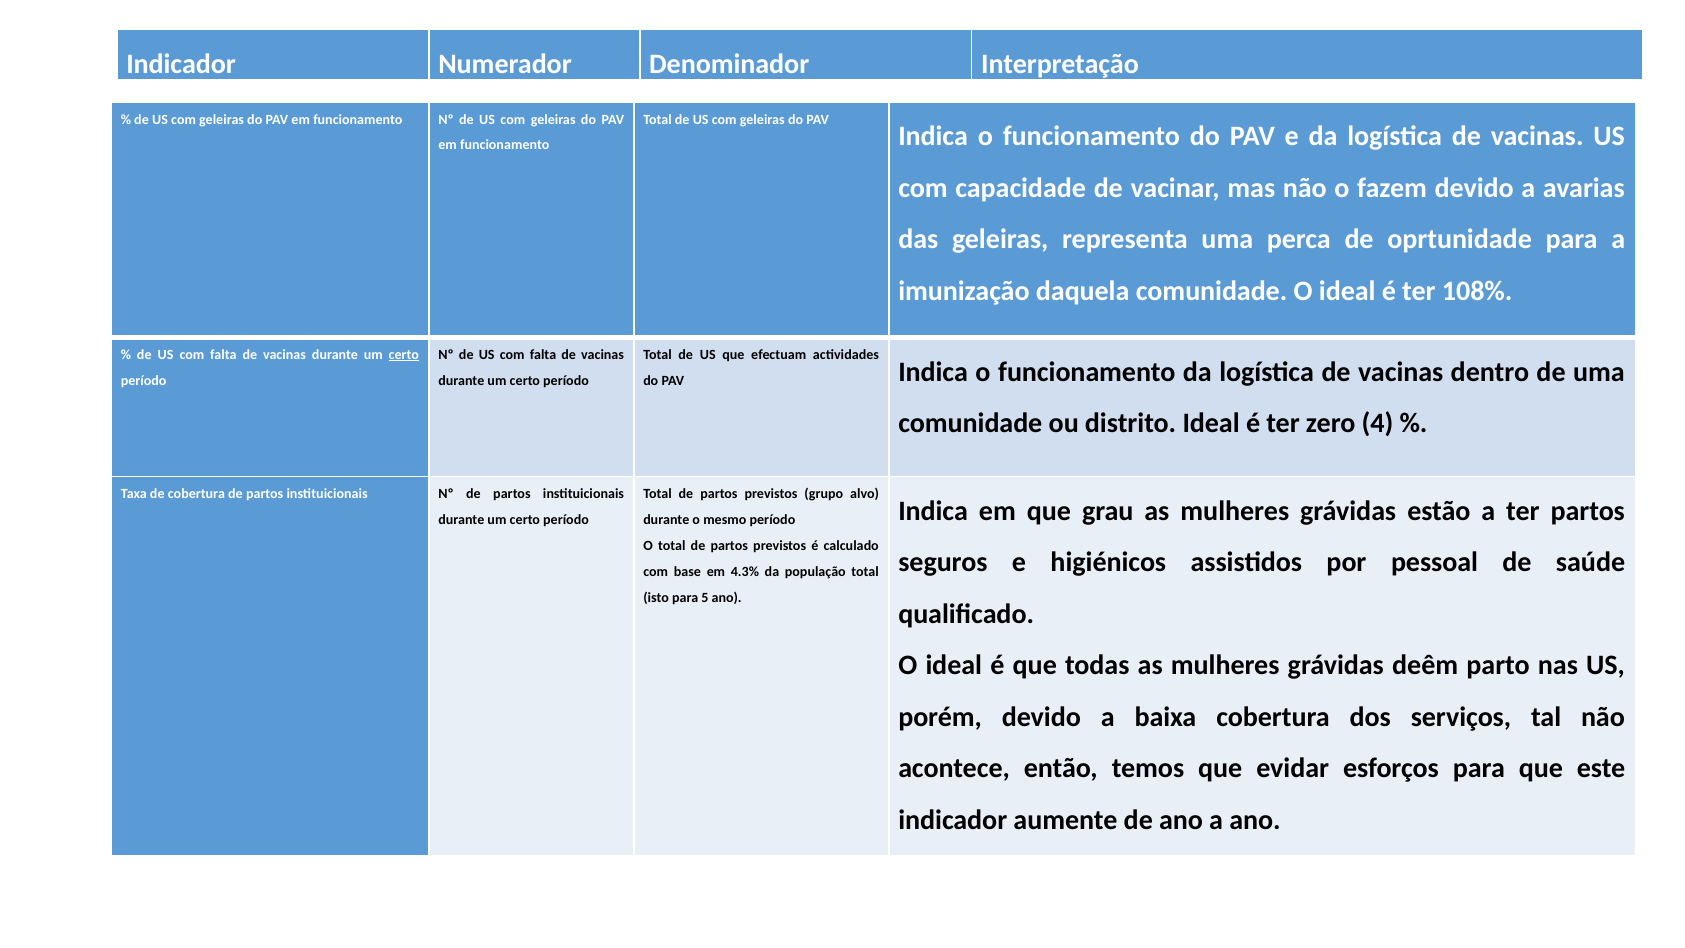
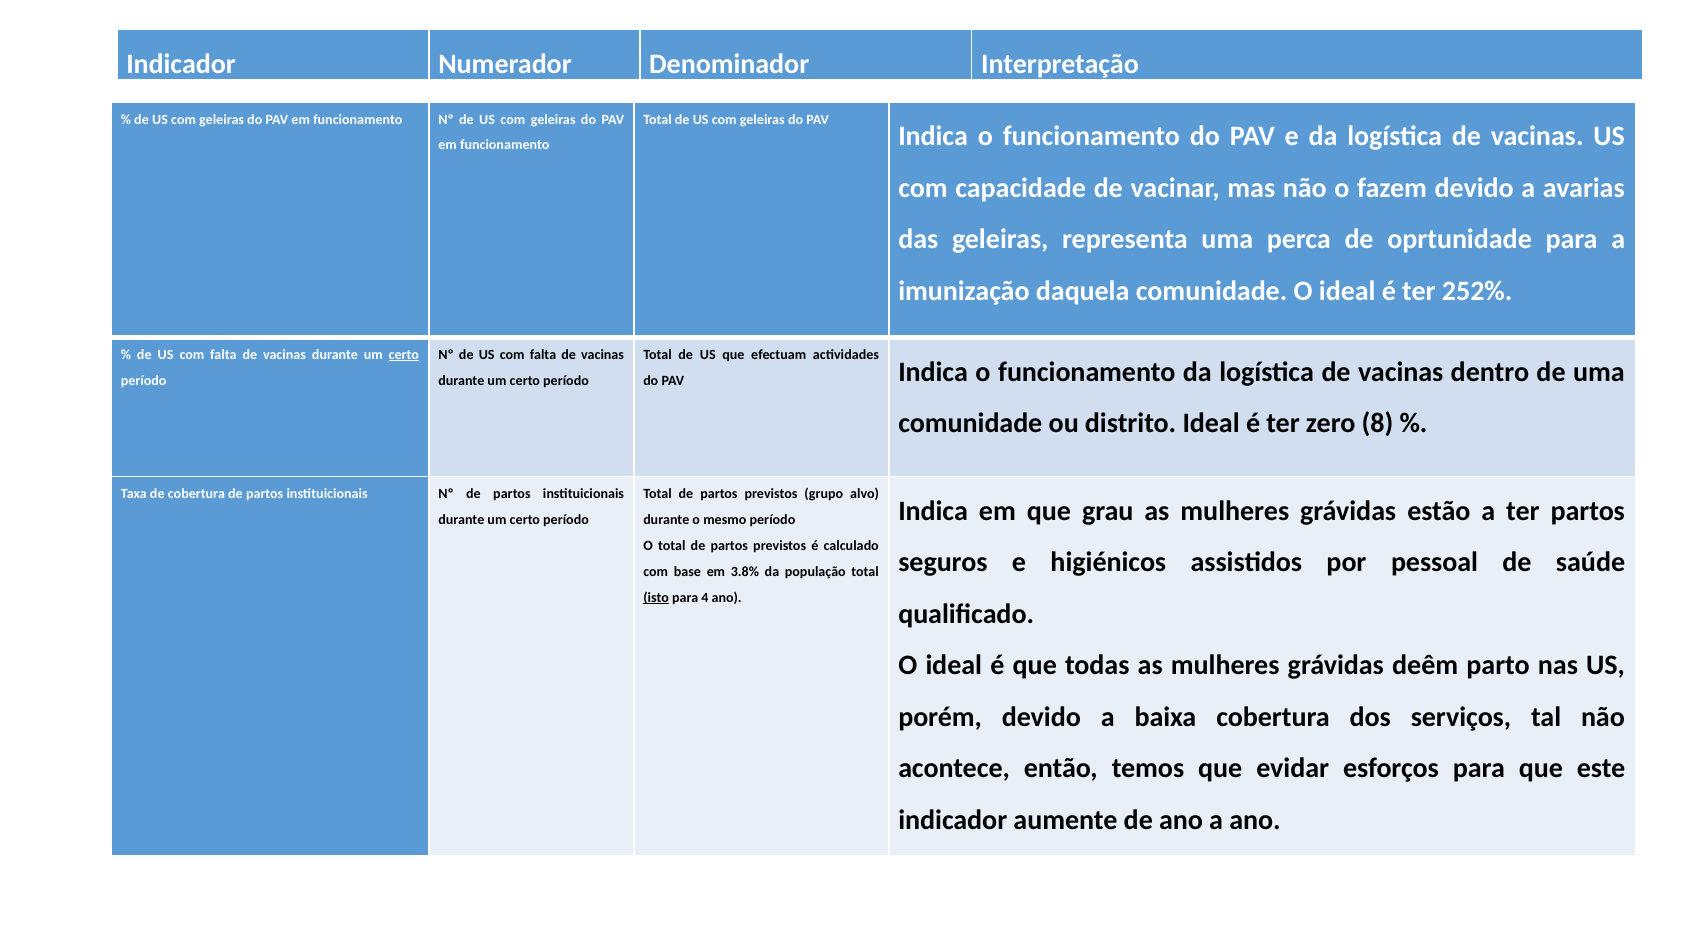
108%: 108% -> 252%
4: 4 -> 8
4.3%: 4.3% -> 3.8%
isto underline: none -> present
5: 5 -> 4
